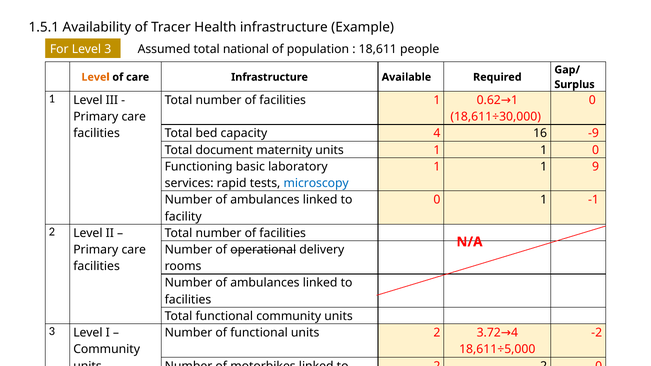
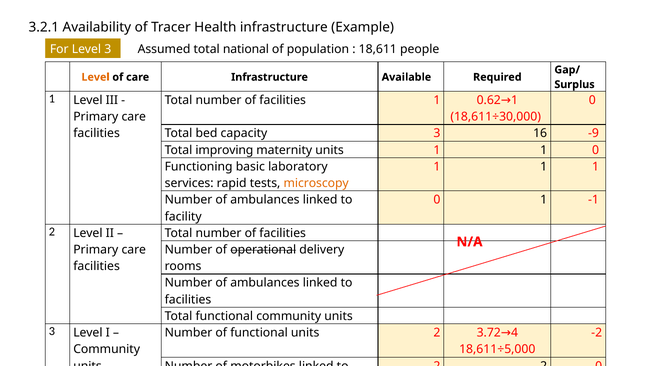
1.5.1: 1.5.1 -> 3.2.1
capacity 4: 4 -> 3
document: document -> improving
1 1 9: 9 -> 1
microscopy colour: blue -> orange
